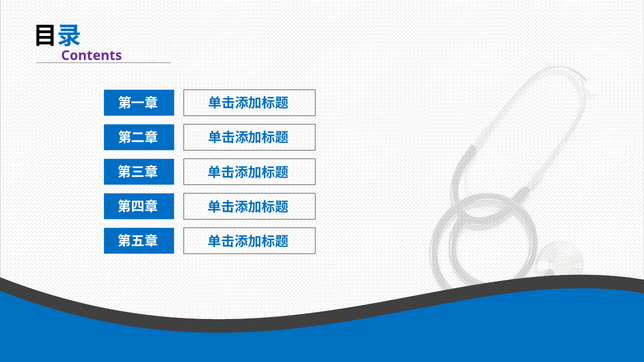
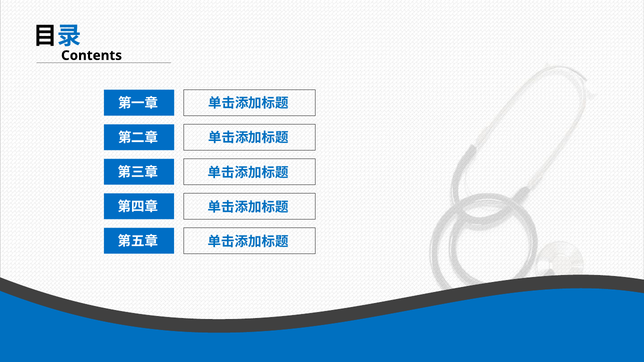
Contents colour: purple -> black
